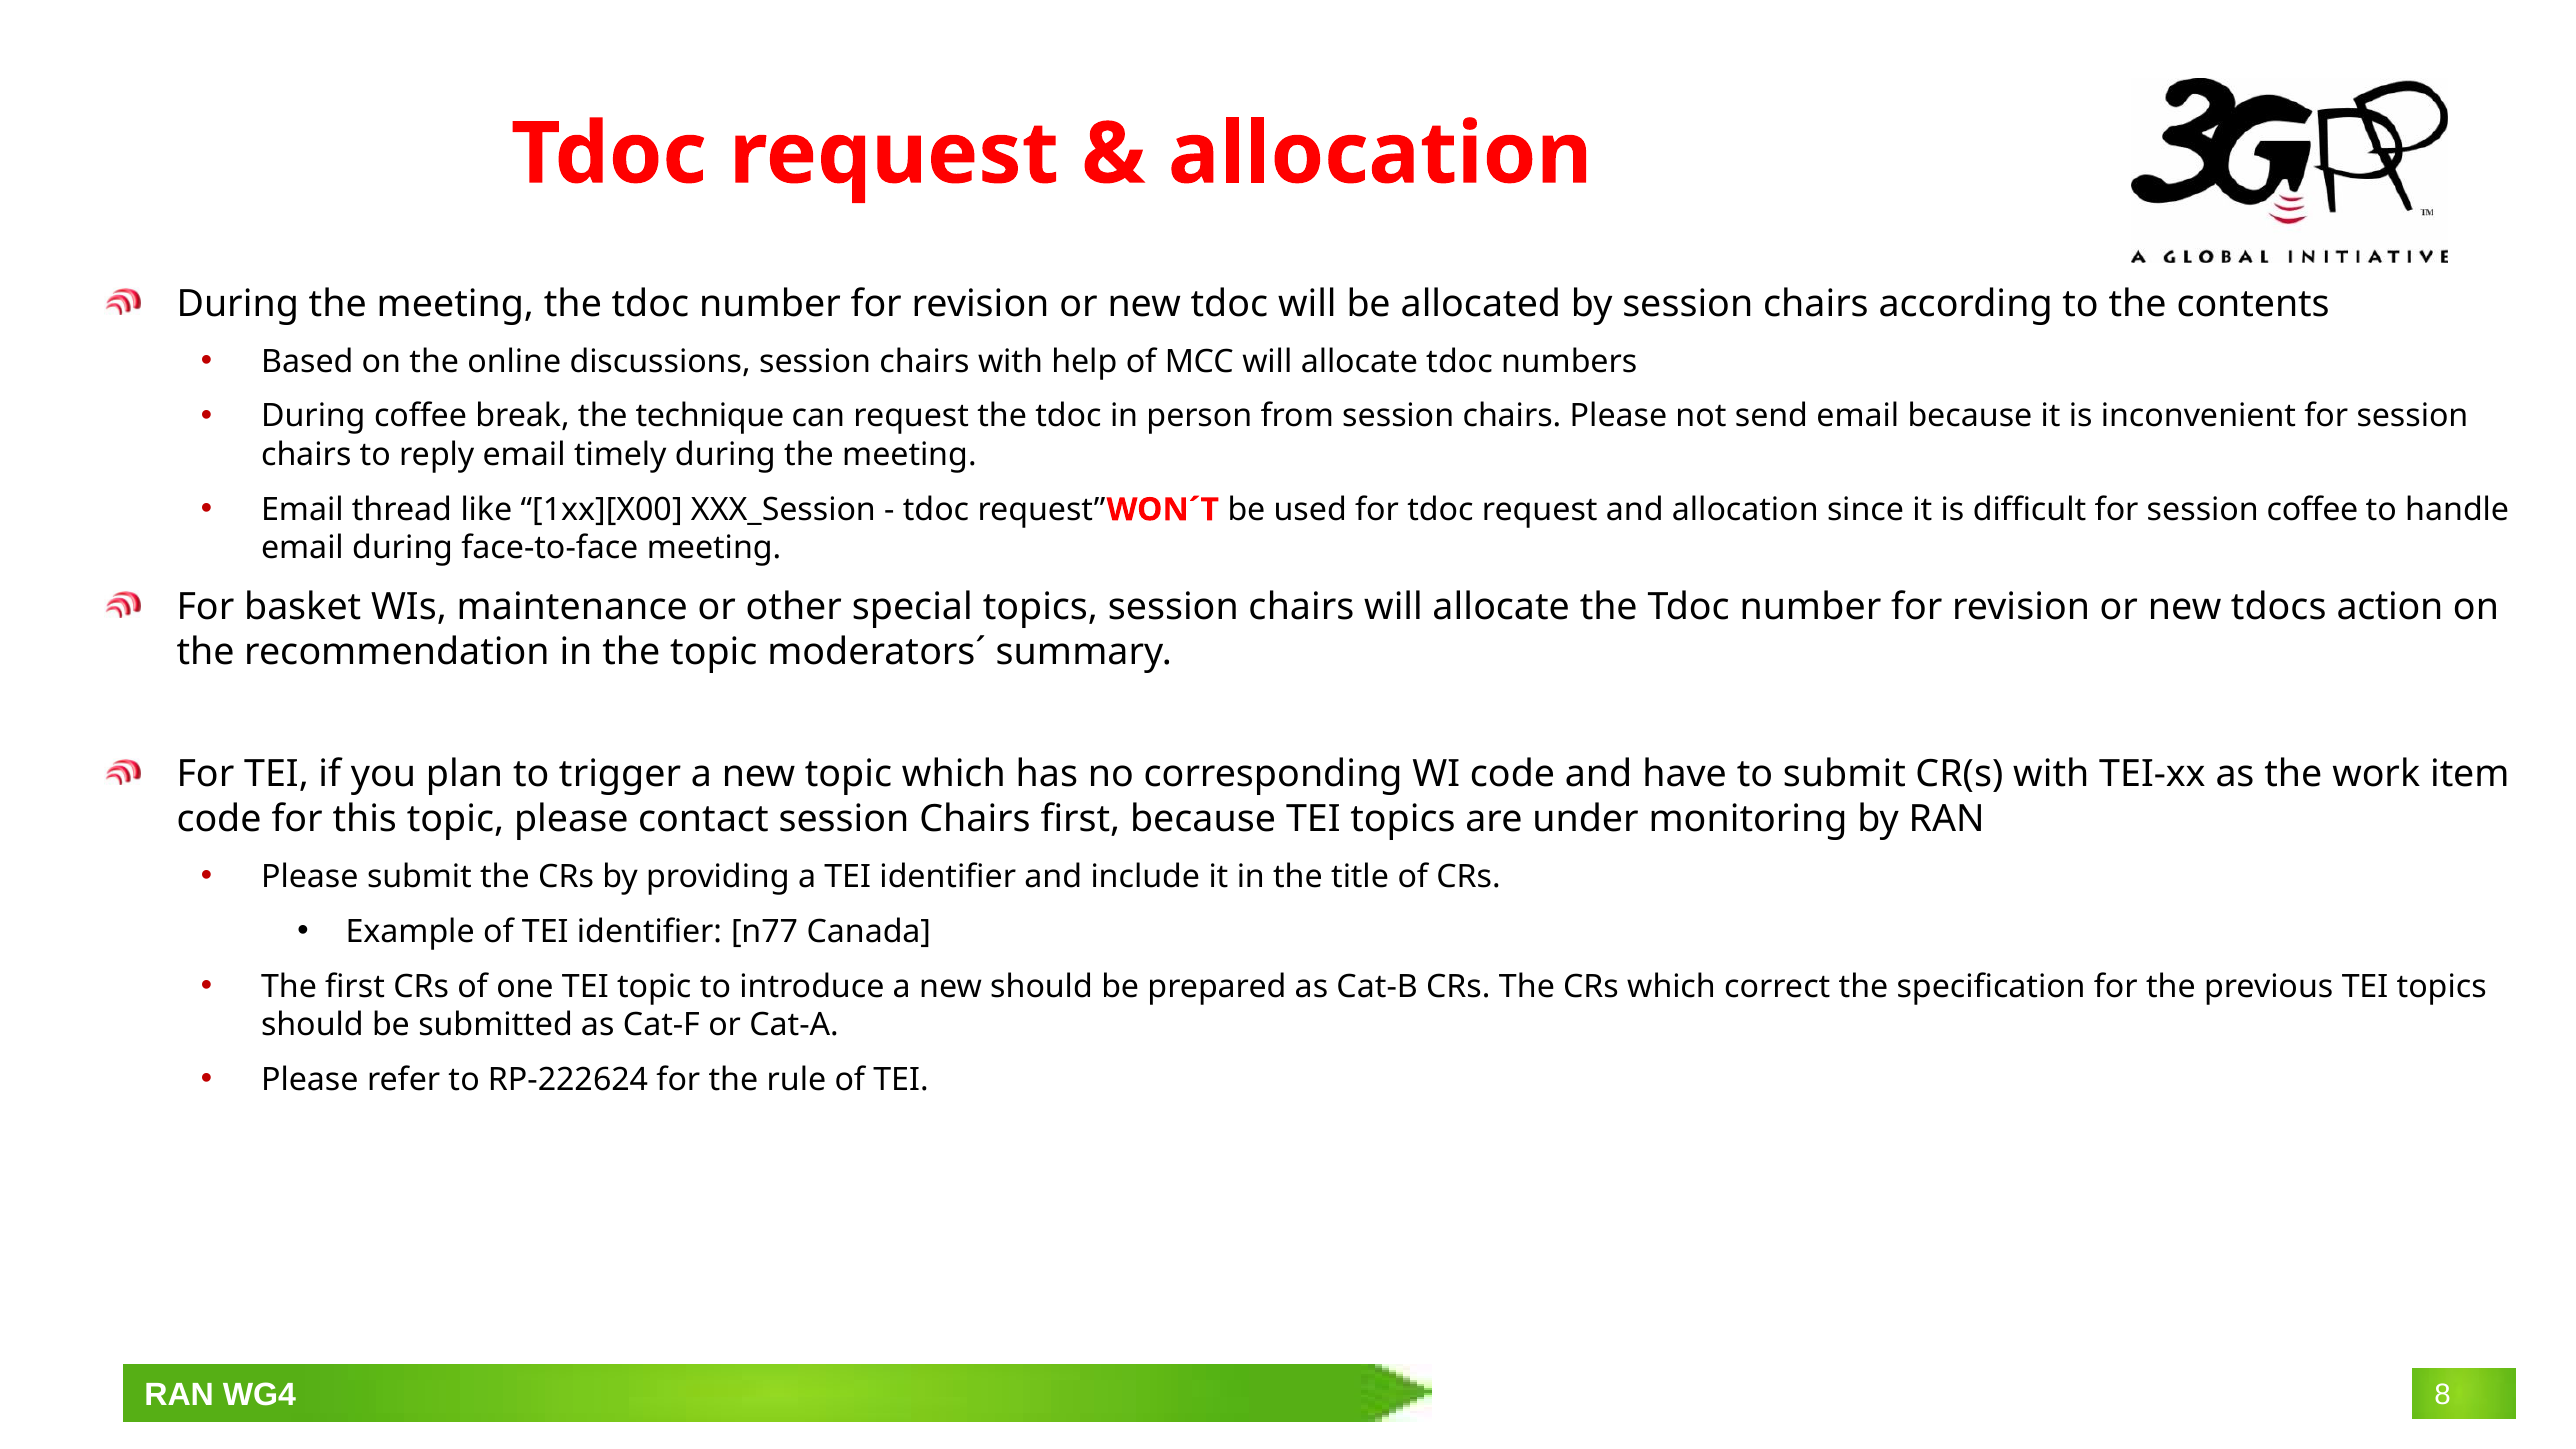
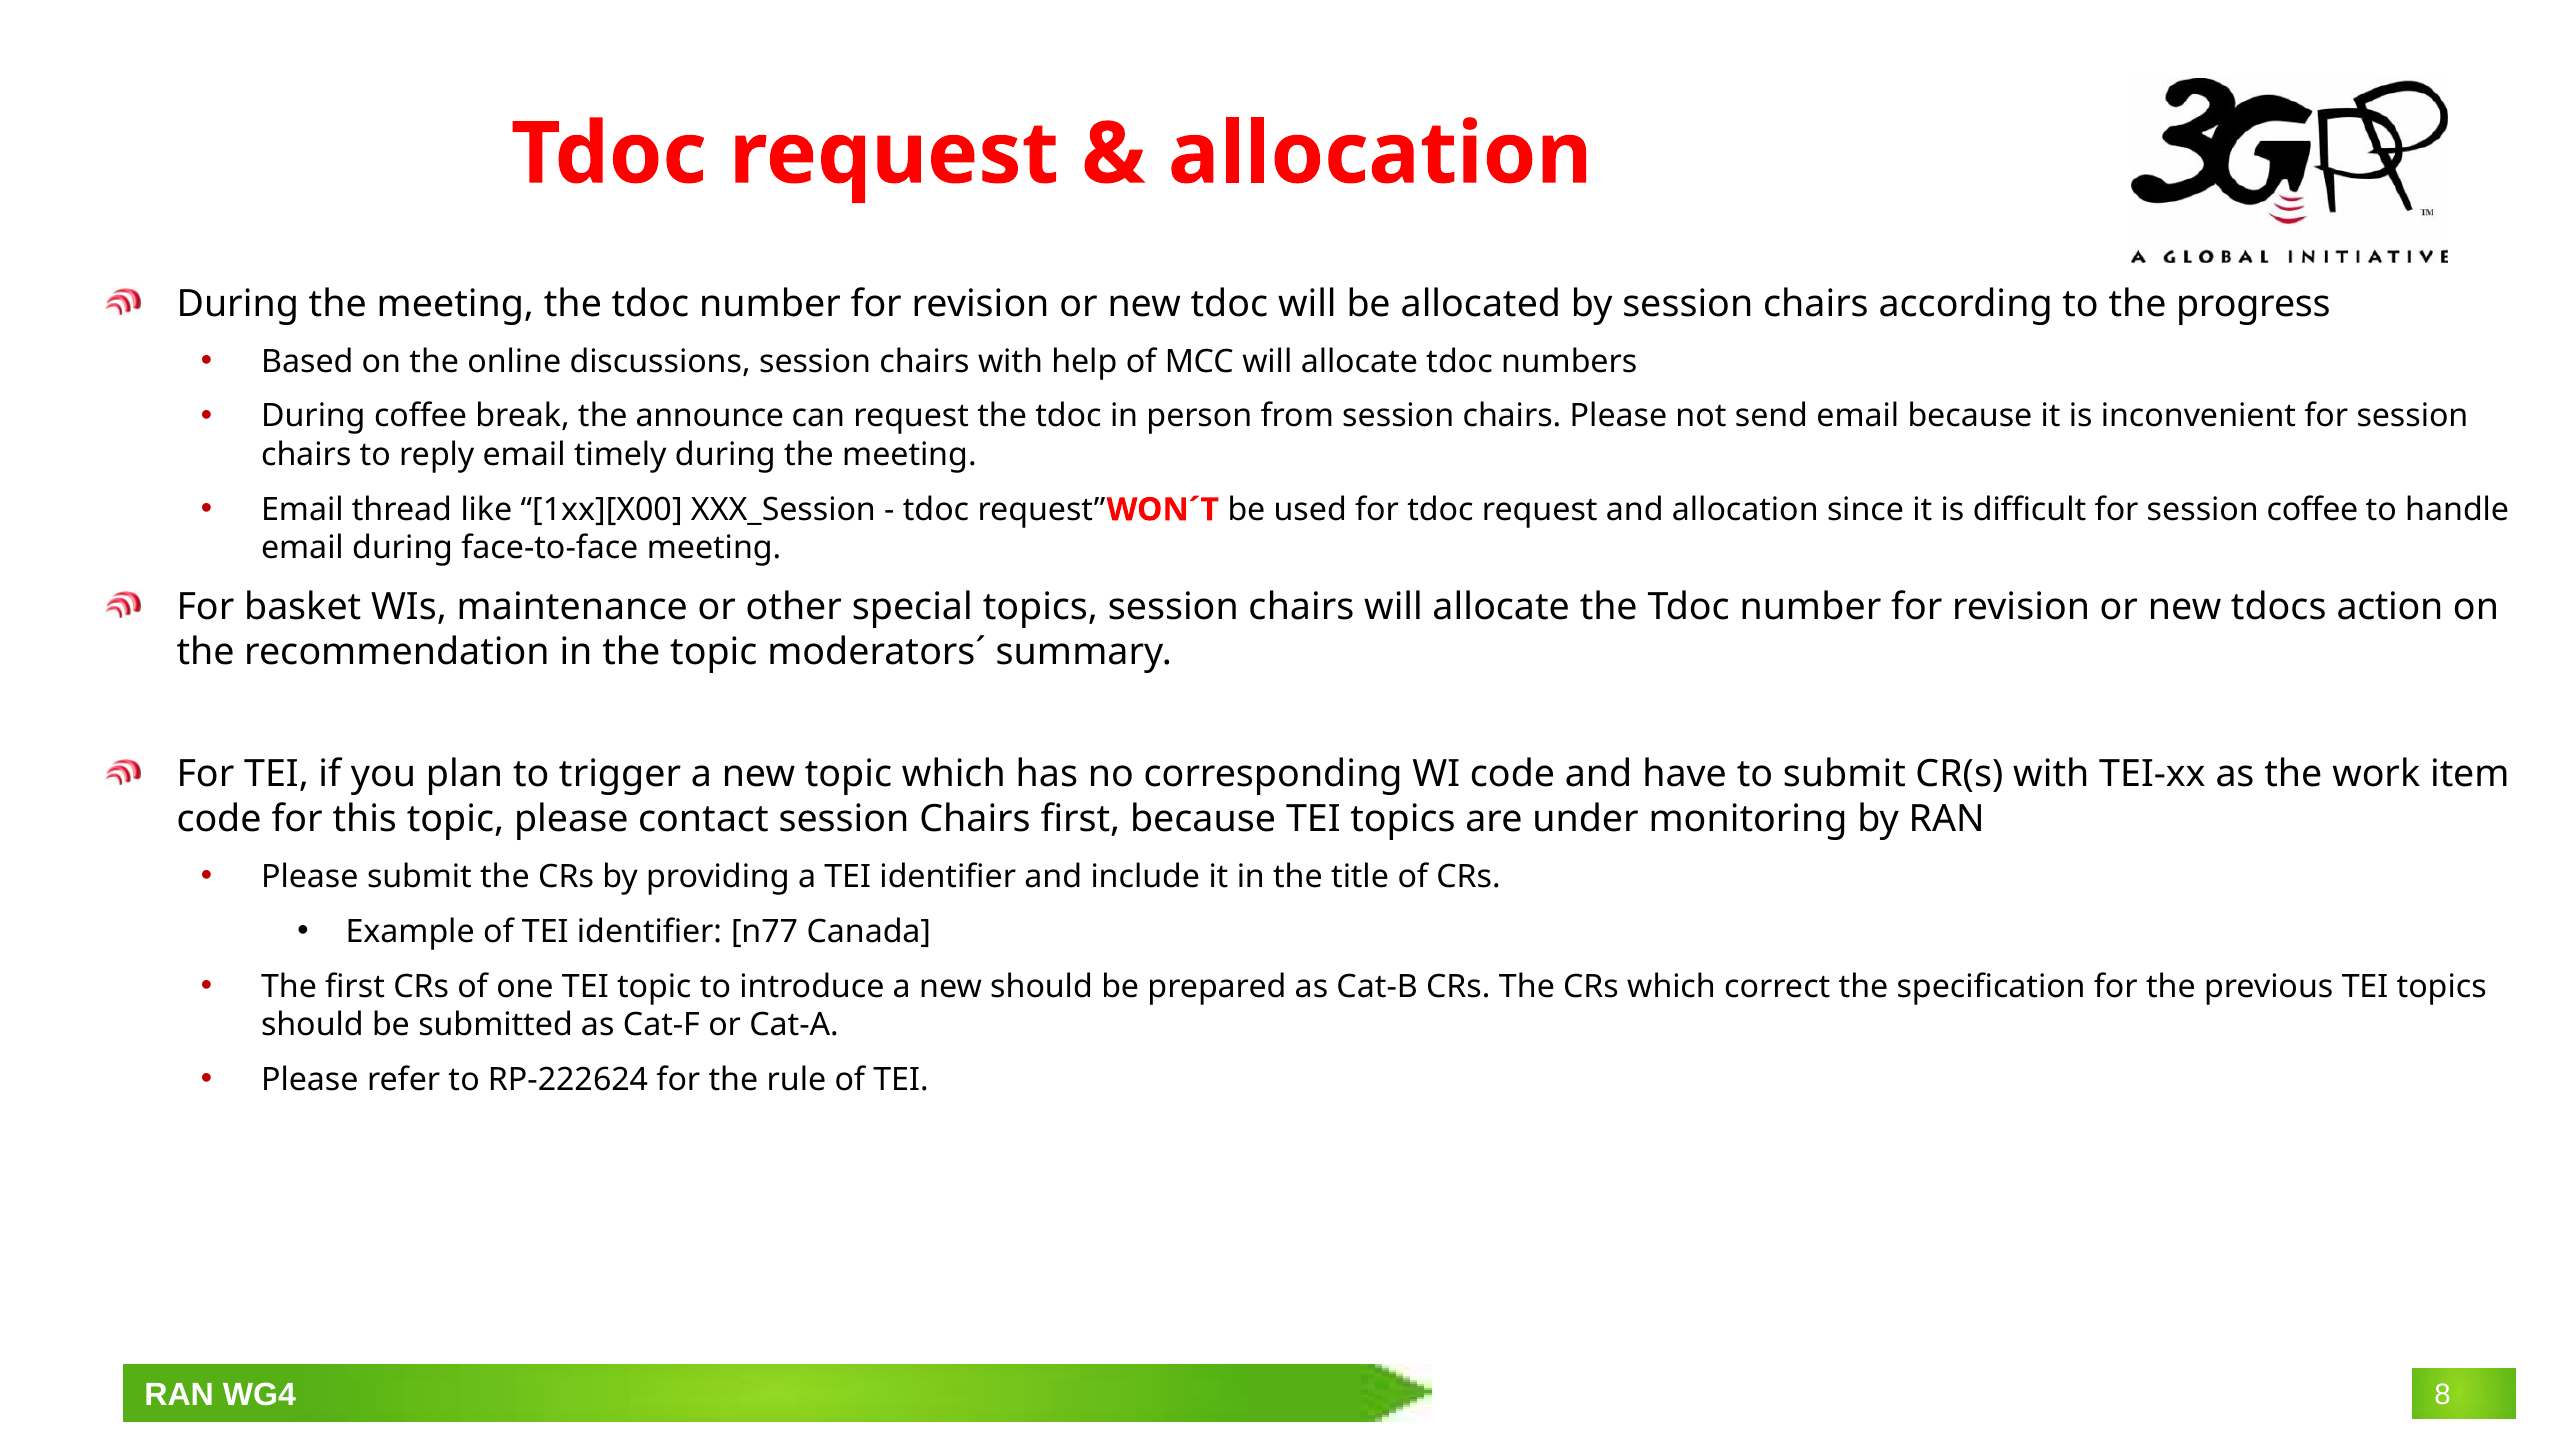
contents: contents -> progress
technique: technique -> announce
